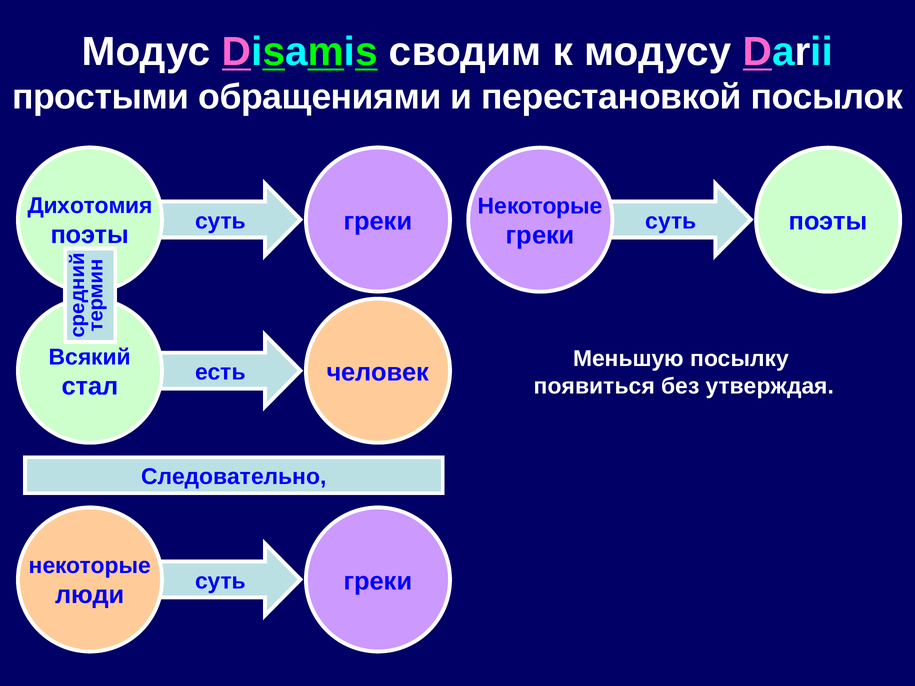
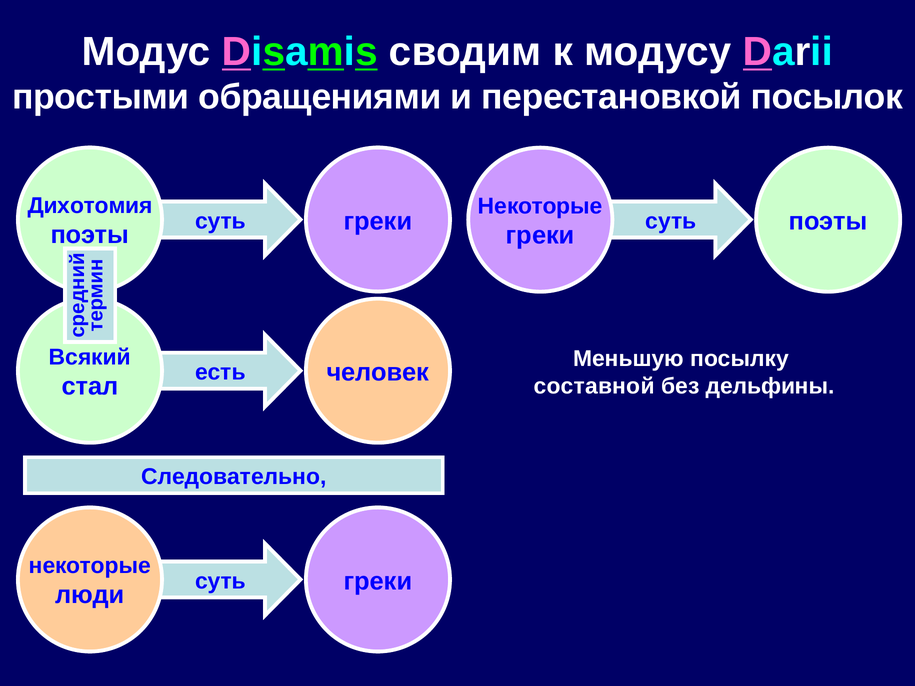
появиться: появиться -> составной
утверждая: утверждая -> дельфины
